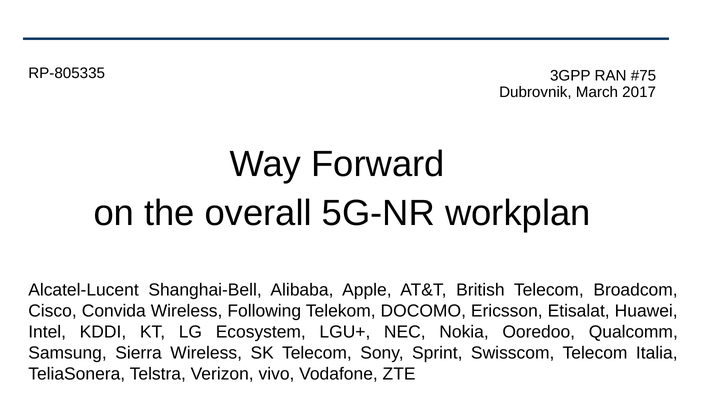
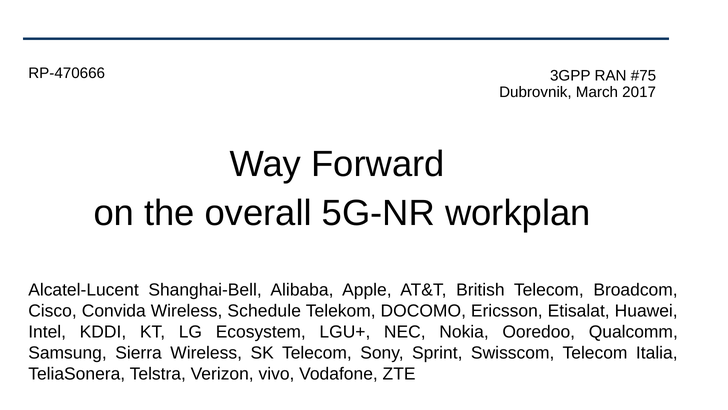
RP-805335: RP-805335 -> RP-470666
Following: Following -> Schedule
